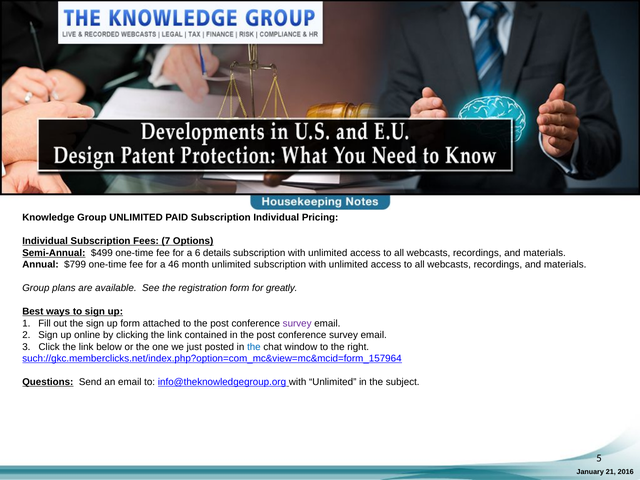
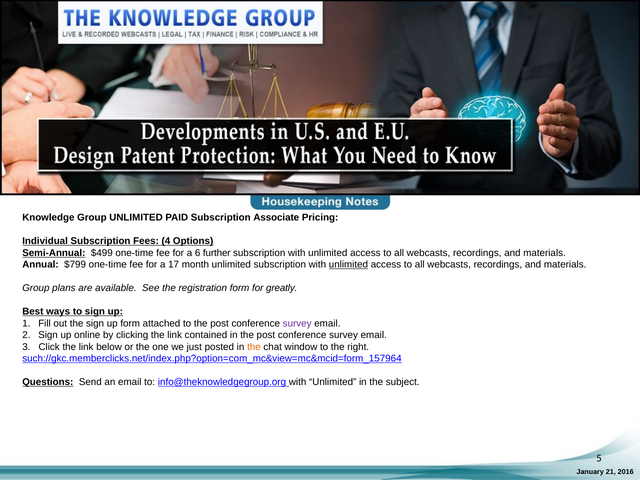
Subscription Individual: Individual -> Associate
7: 7 -> 4
details: details -> further
46: 46 -> 17
unlimited at (348, 265) underline: none -> present
the at (254, 347) colour: blue -> orange
